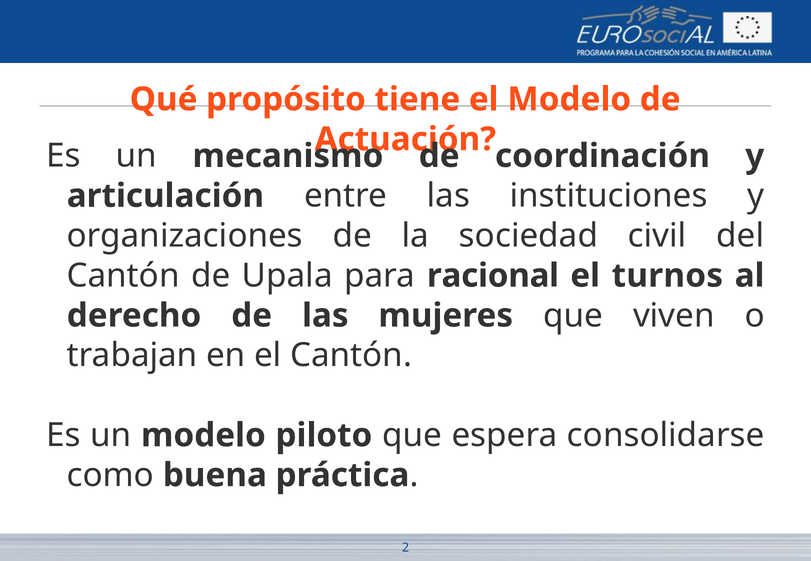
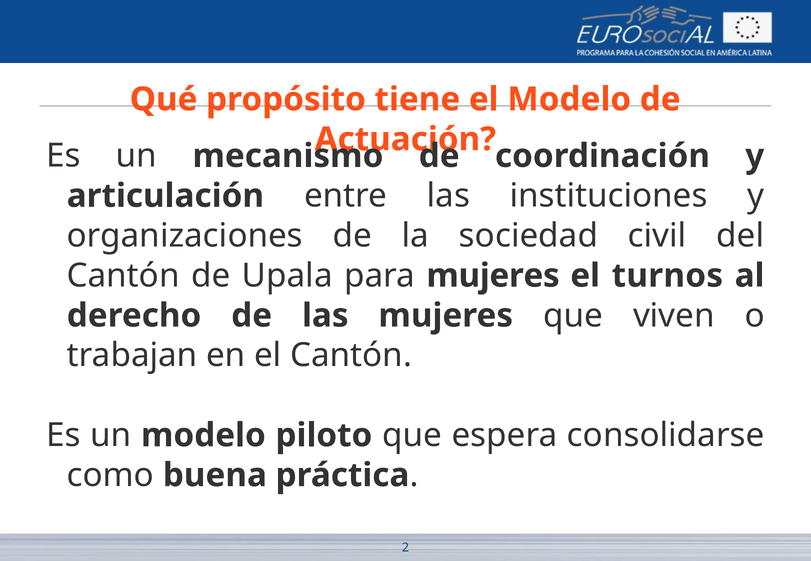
para racional: racional -> mujeres
